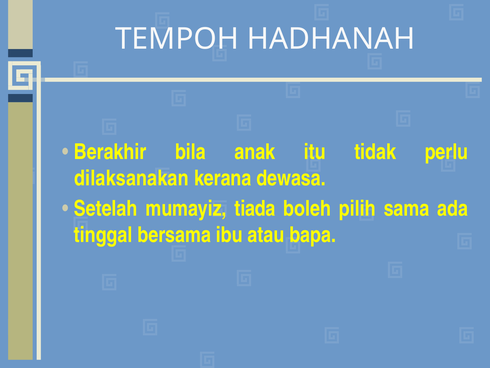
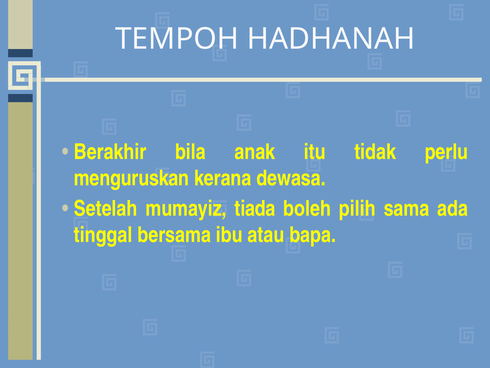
dilaksanakan: dilaksanakan -> menguruskan
